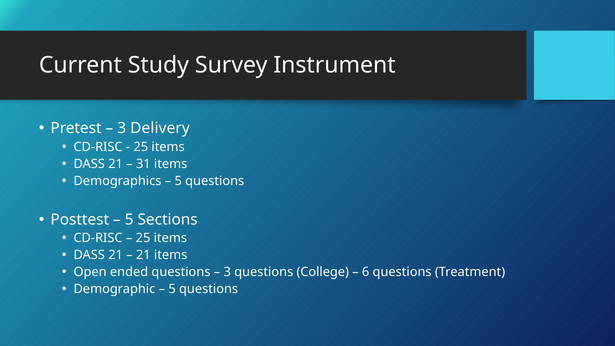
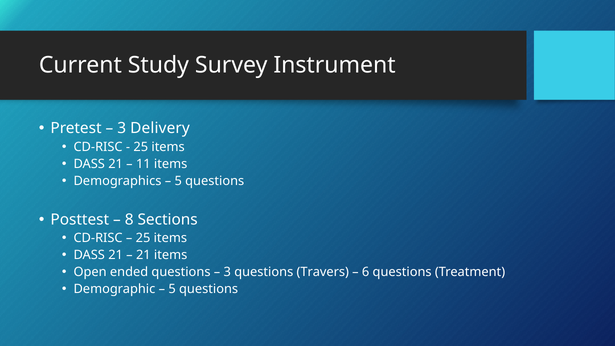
31: 31 -> 11
5 at (129, 220): 5 -> 8
College: College -> Travers
